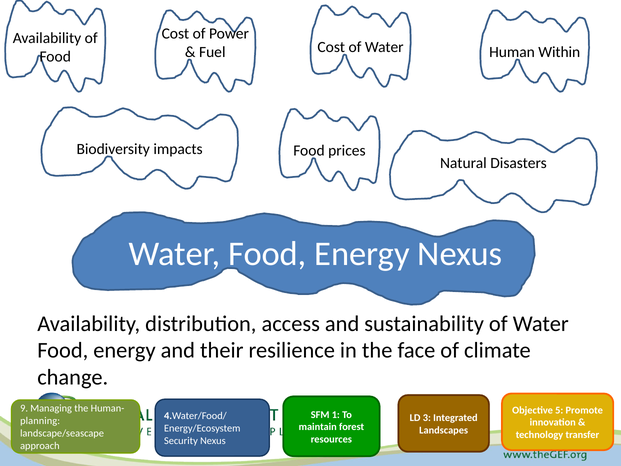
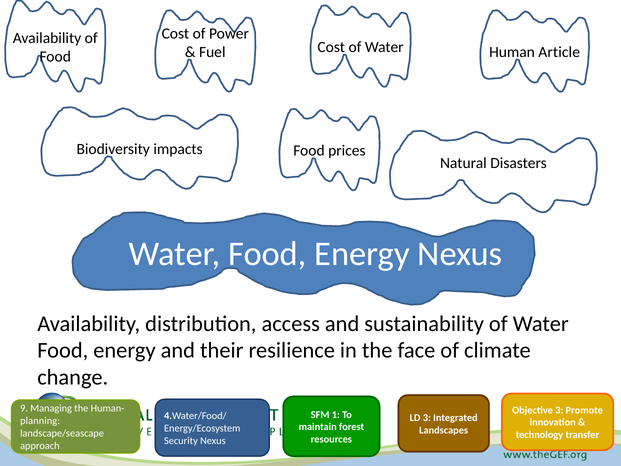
Within: Within -> Article
Objective 5: 5 -> 3
